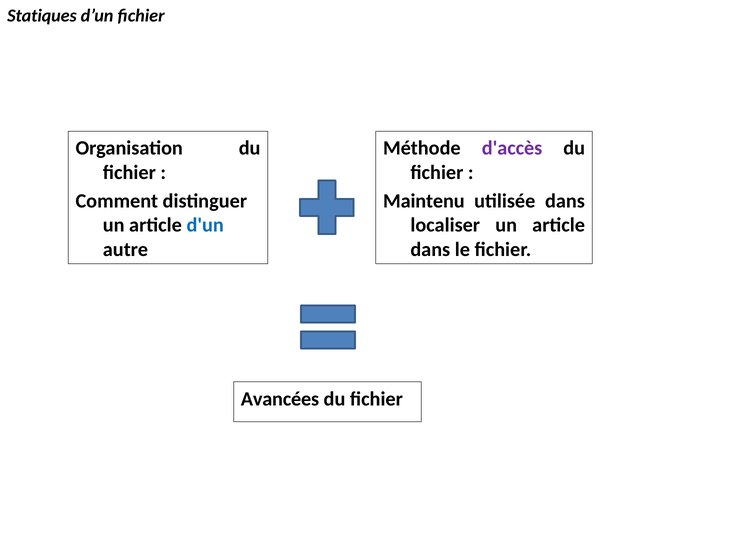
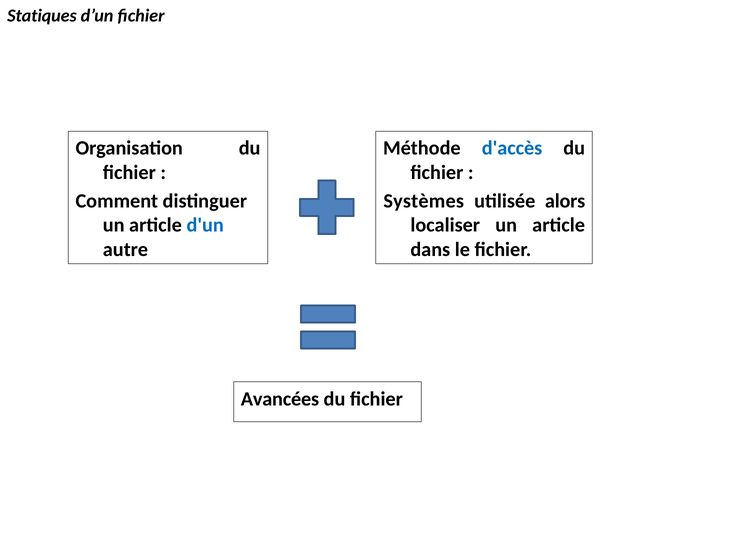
d'accès colour: purple -> blue
Maintenu: Maintenu -> Systèmes
utilisée dans: dans -> alors
